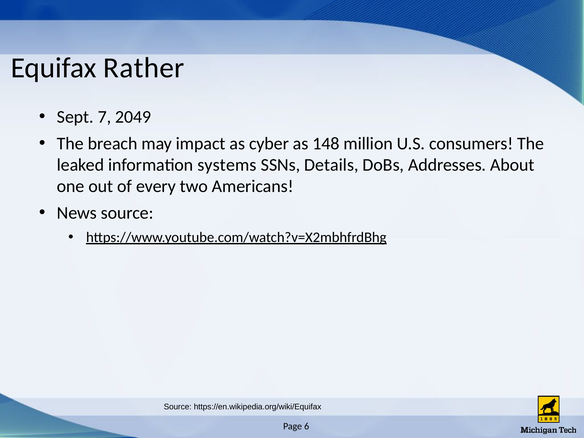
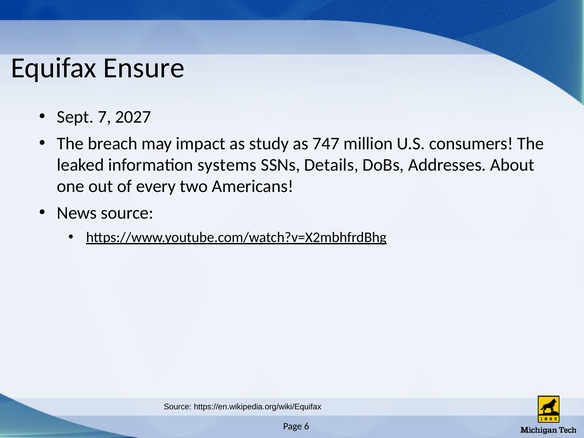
Rather: Rather -> Ensure
2049: 2049 -> 2027
cyber: cyber -> study
148: 148 -> 747
